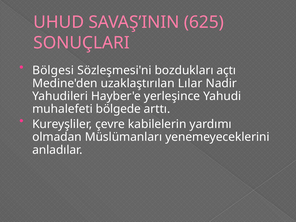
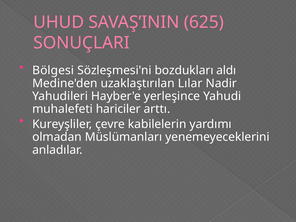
açtı: açtı -> aldı
bölgede: bölgede -> hariciler
